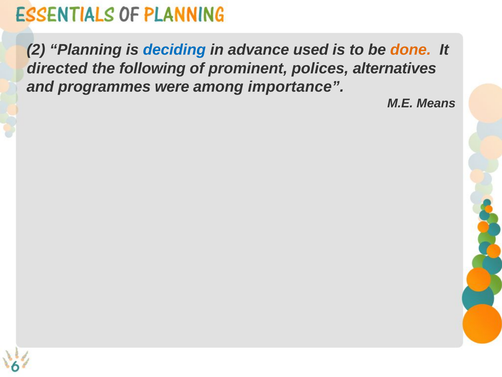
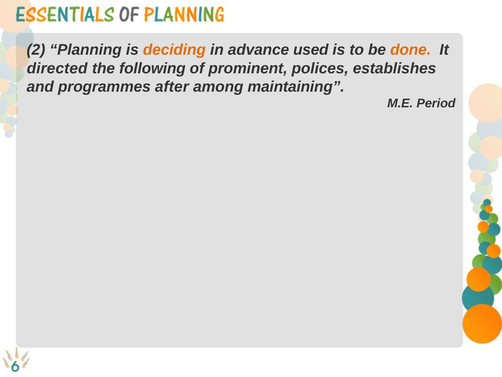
deciding colour: blue -> orange
alternatives: alternatives -> establishes
were: were -> after
importance: importance -> maintaining
Means: Means -> Period
